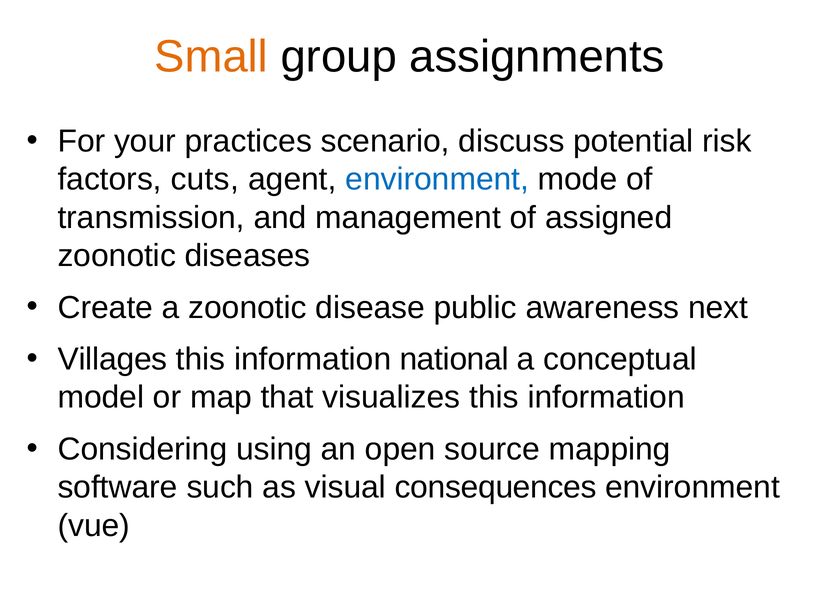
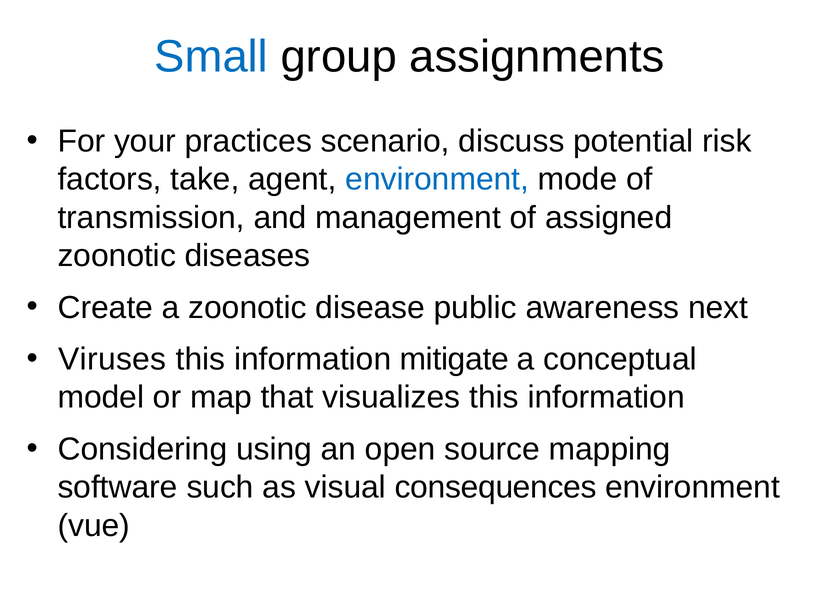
Small colour: orange -> blue
cuts: cuts -> take
Villages: Villages -> Viruses
national: national -> mitigate
